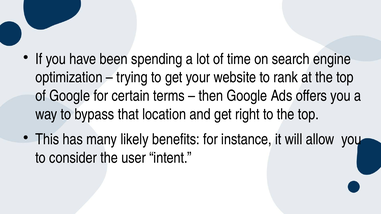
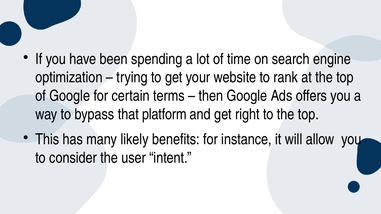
location: location -> platform
